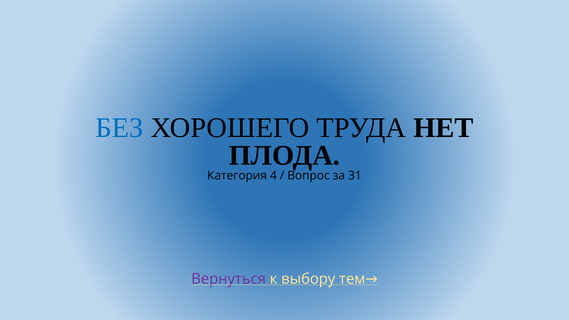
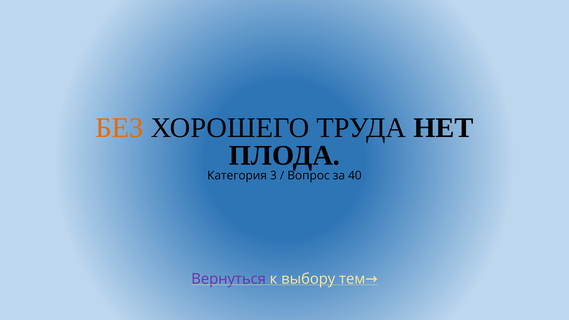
БЕЗ colour: blue -> orange
4: 4 -> 3
31: 31 -> 40
